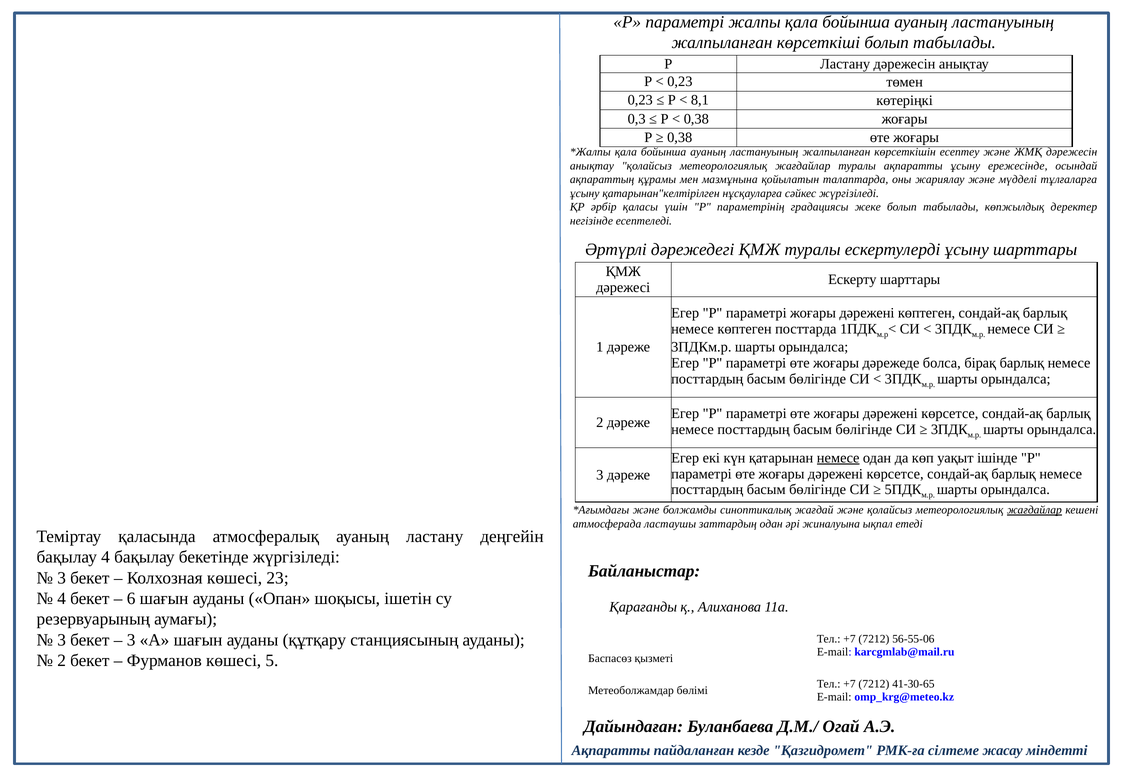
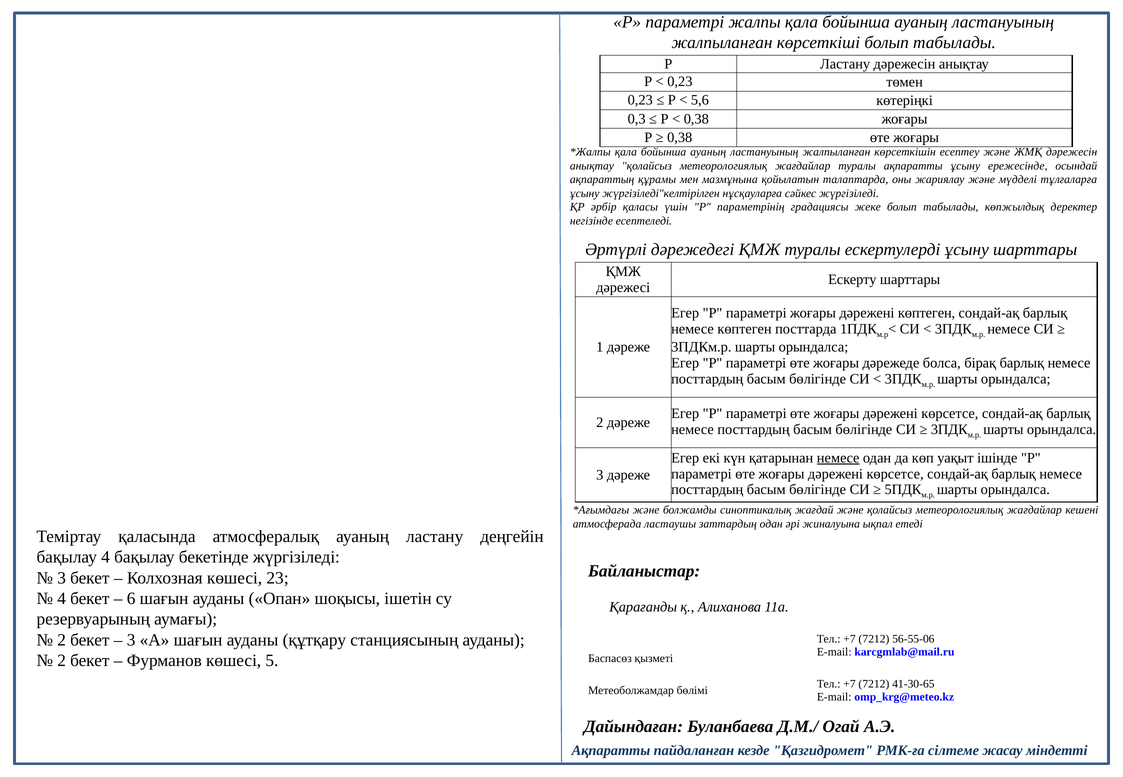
8,1: 8,1 -> 5,6
қатарынан"келтірілген: қатарынан"келтірілген -> жүргізіледі"келтірілген
жағдайлар at (1034, 510) underline: present -> none
3 at (62, 640): 3 -> 2
